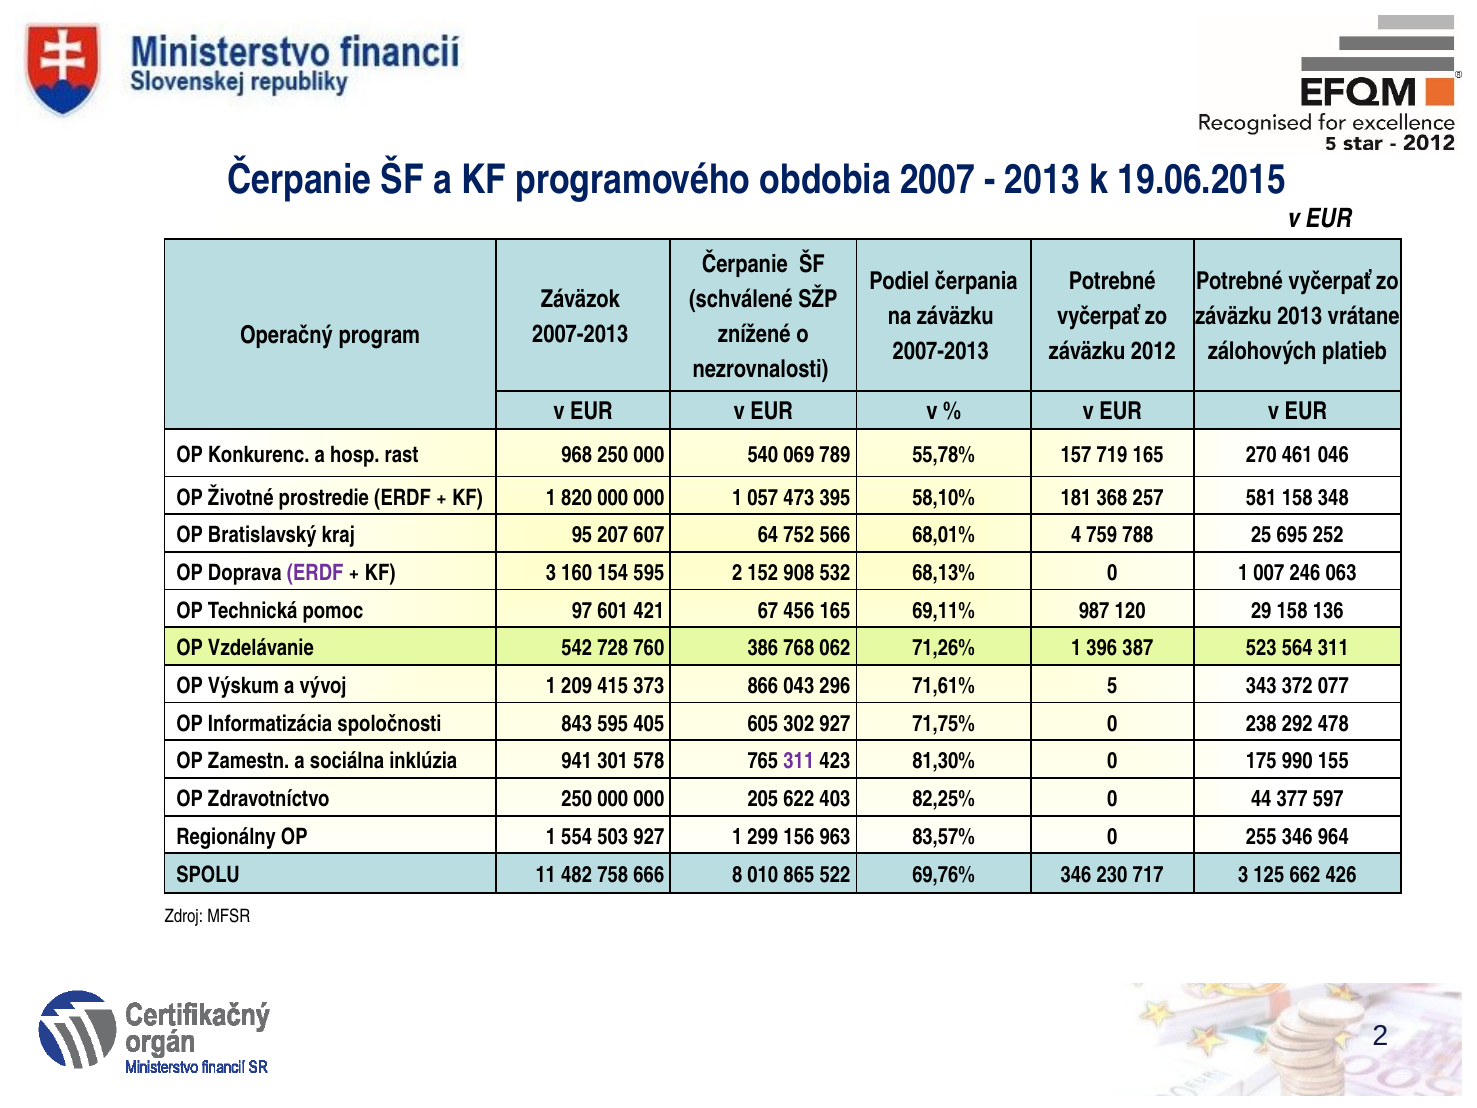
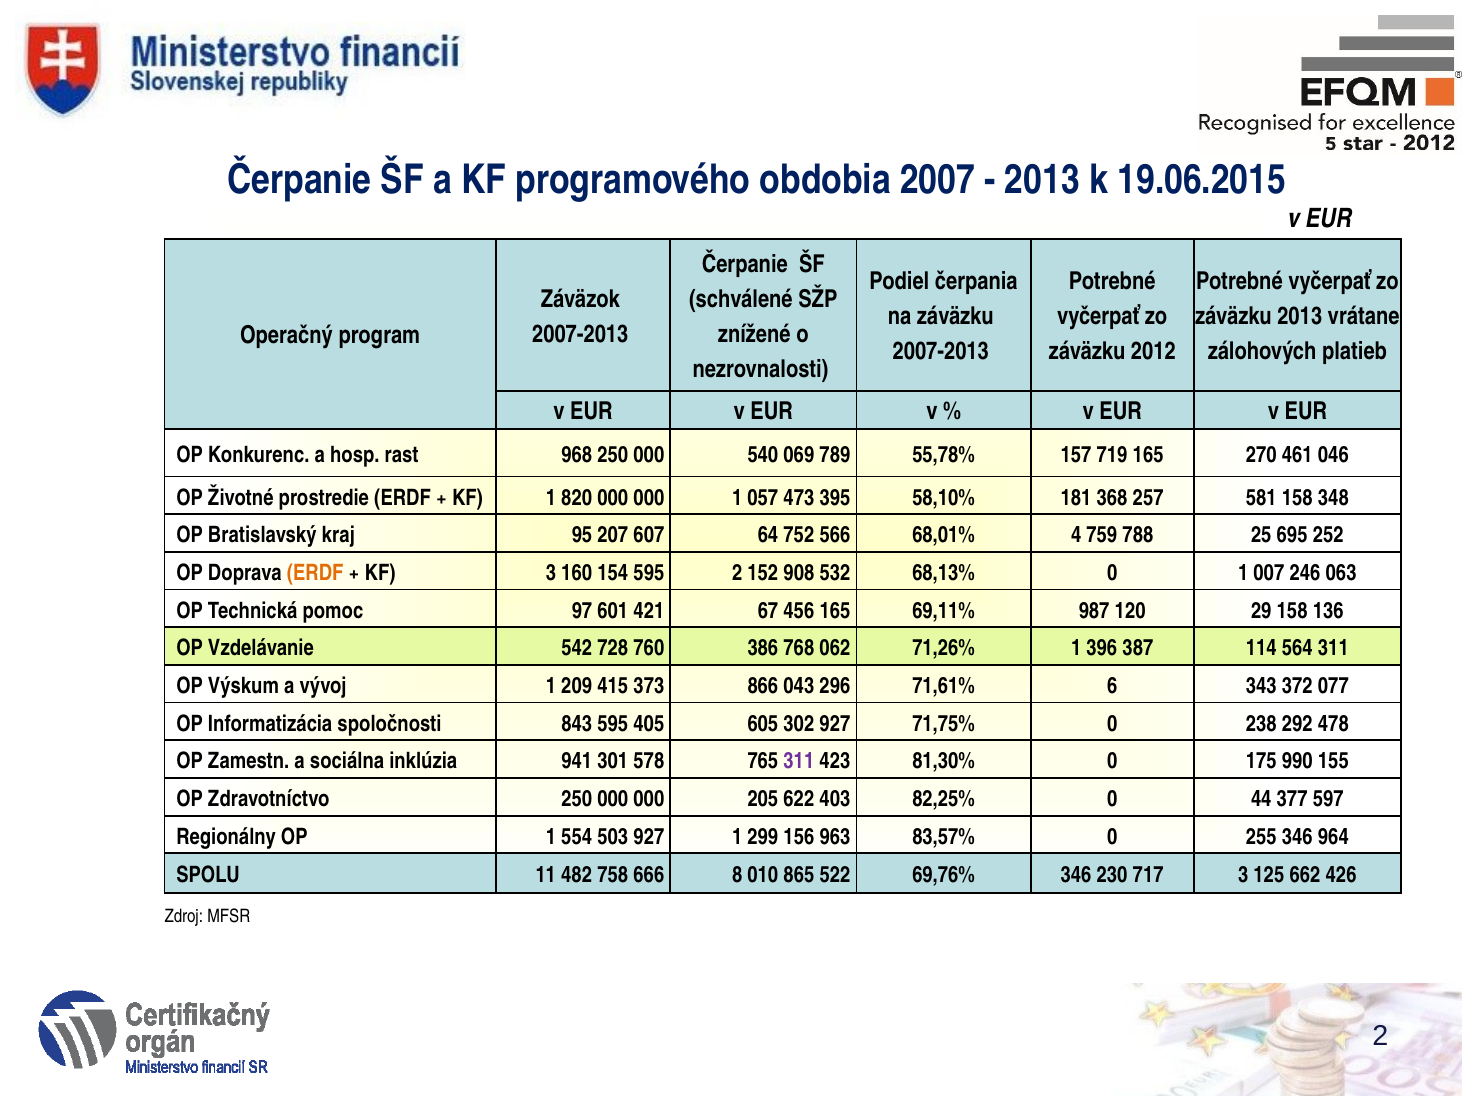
ERDF at (315, 573) colour: purple -> orange
523: 523 -> 114
5: 5 -> 6
